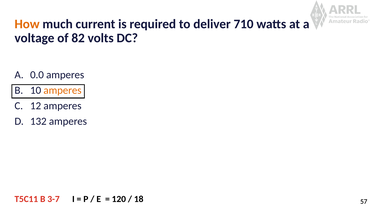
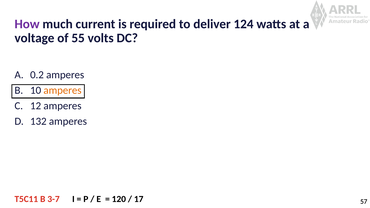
How colour: orange -> purple
710: 710 -> 124
82: 82 -> 55
0.0: 0.0 -> 0.2
18: 18 -> 17
